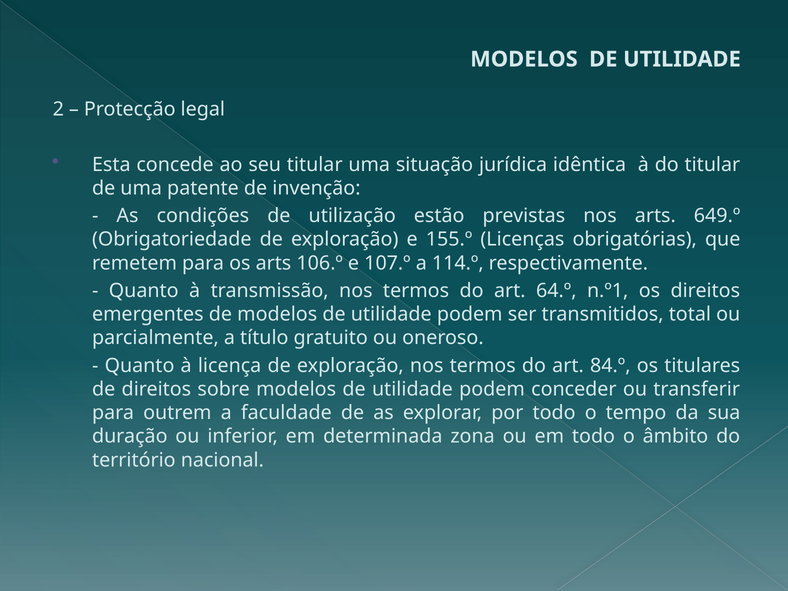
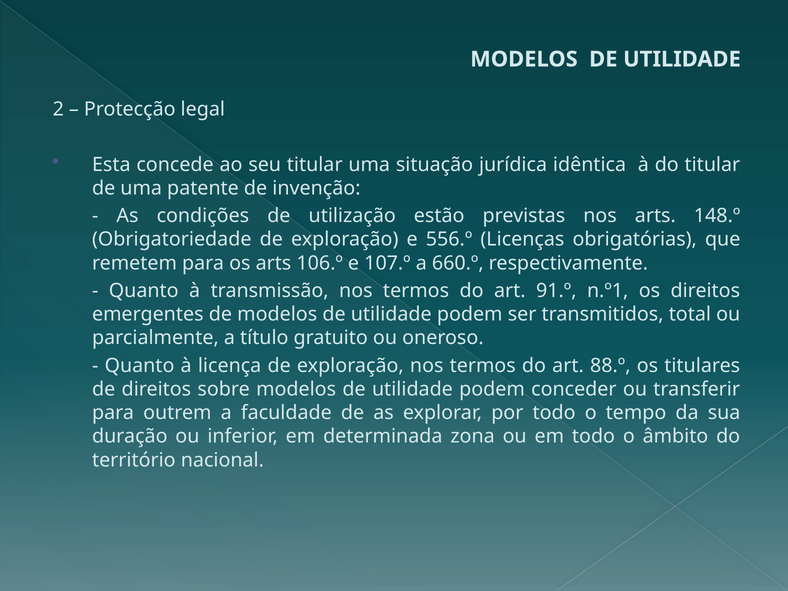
649.º: 649.º -> 148.º
155.º: 155.º -> 556.º
114.º: 114.º -> 660.º
64.º: 64.º -> 91.º
84.º: 84.º -> 88.º
